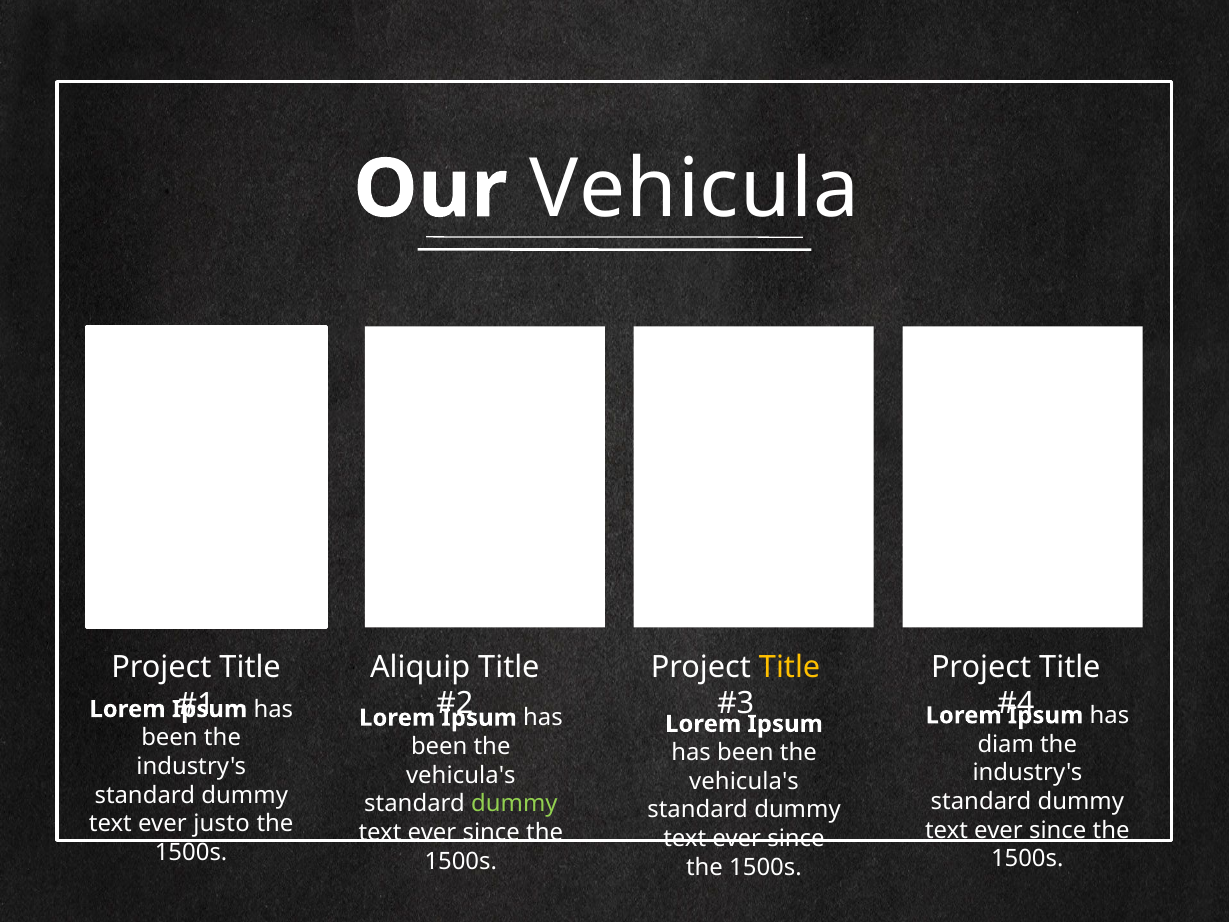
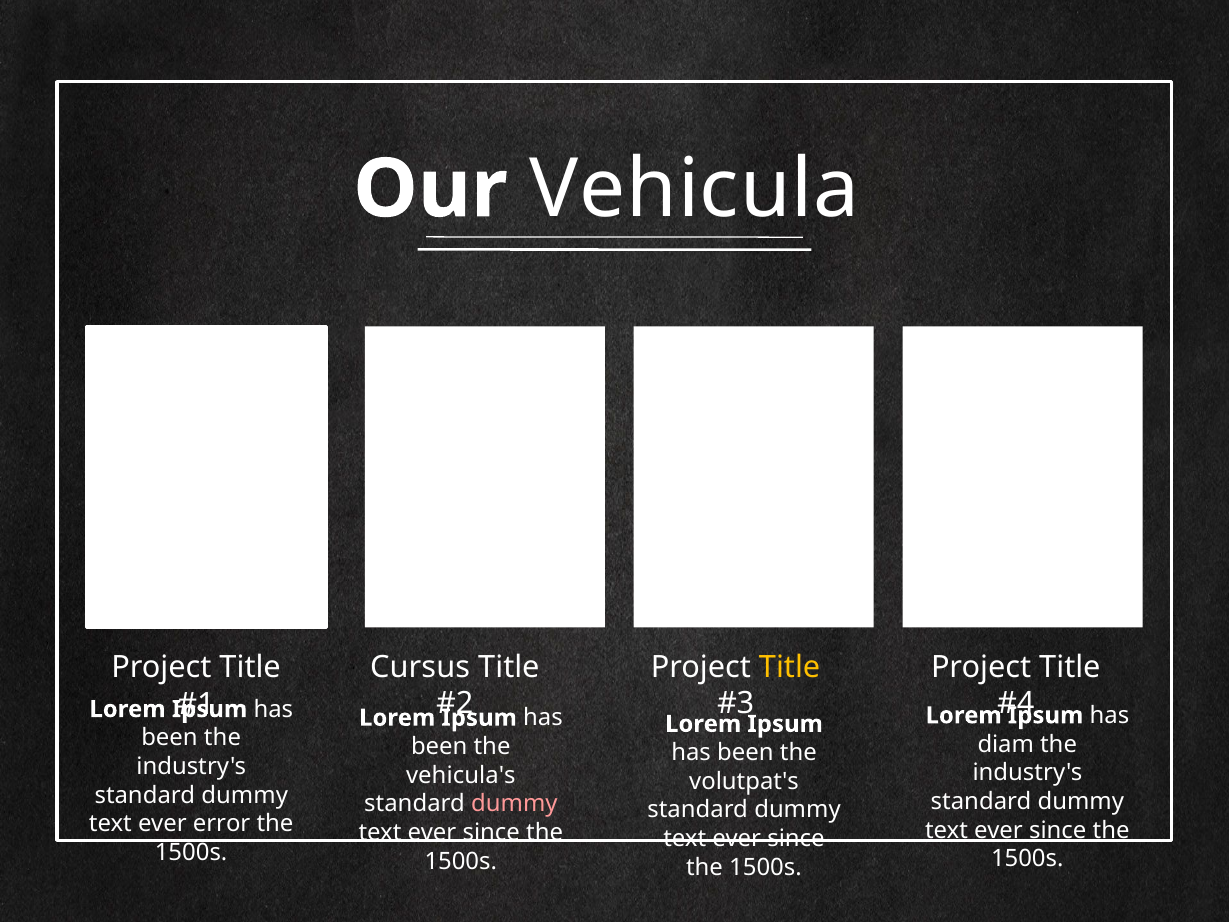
Aliquip: Aliquip -> Cursus
vehicula's at (744, 781): vehicula's -> volutpat's
dummy at (514, 804) colour: light green -> pink
justo: justo -> error
